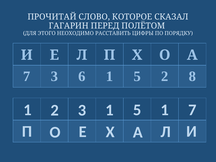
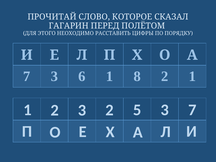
6 1 5: 5 -> 8
2 8: 8 -> 1
3 1: 1 -> 2
5 1: 1 -> 3
